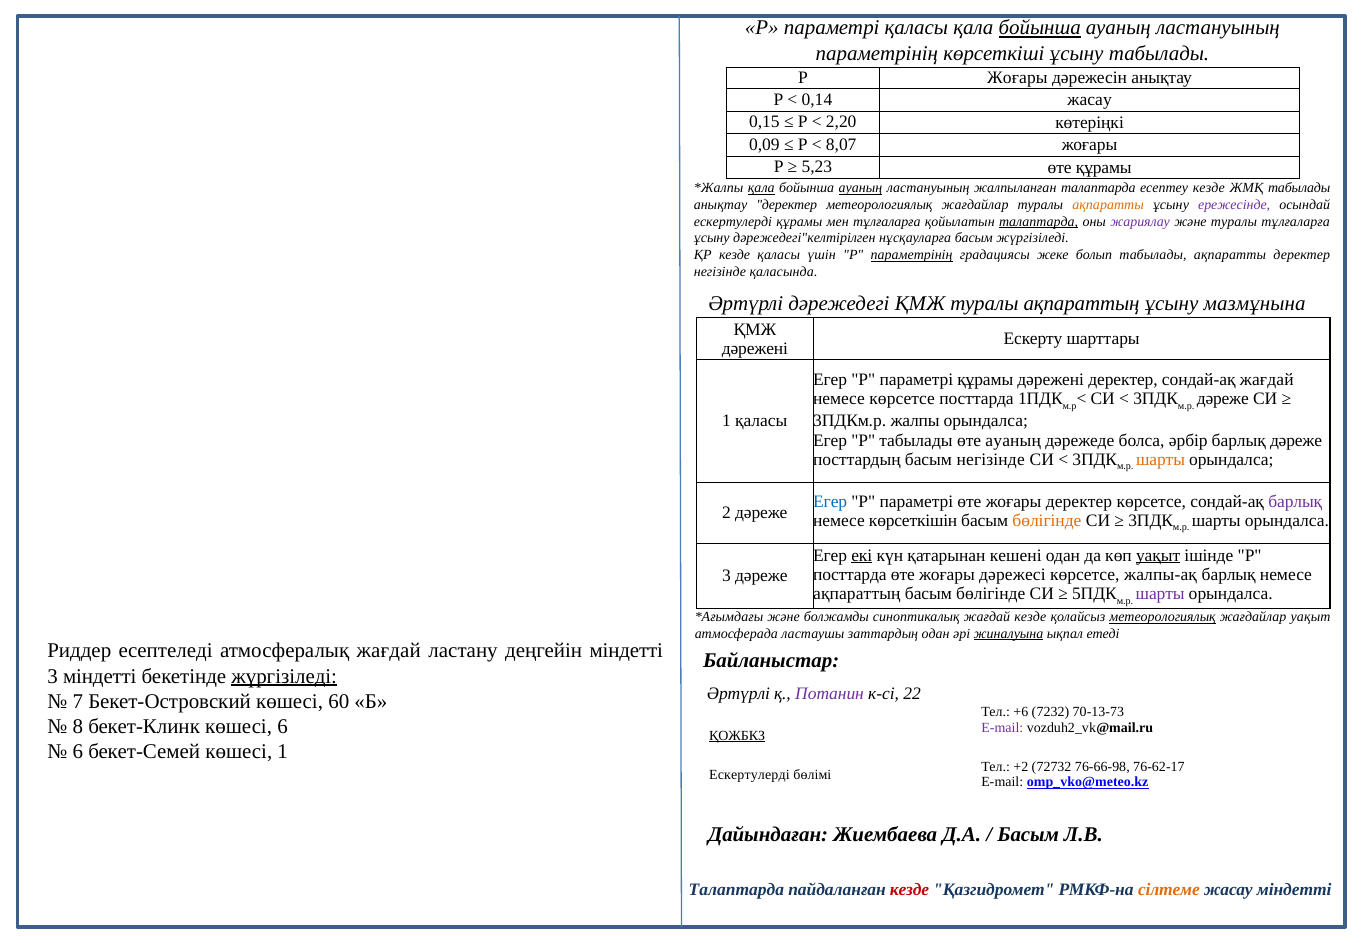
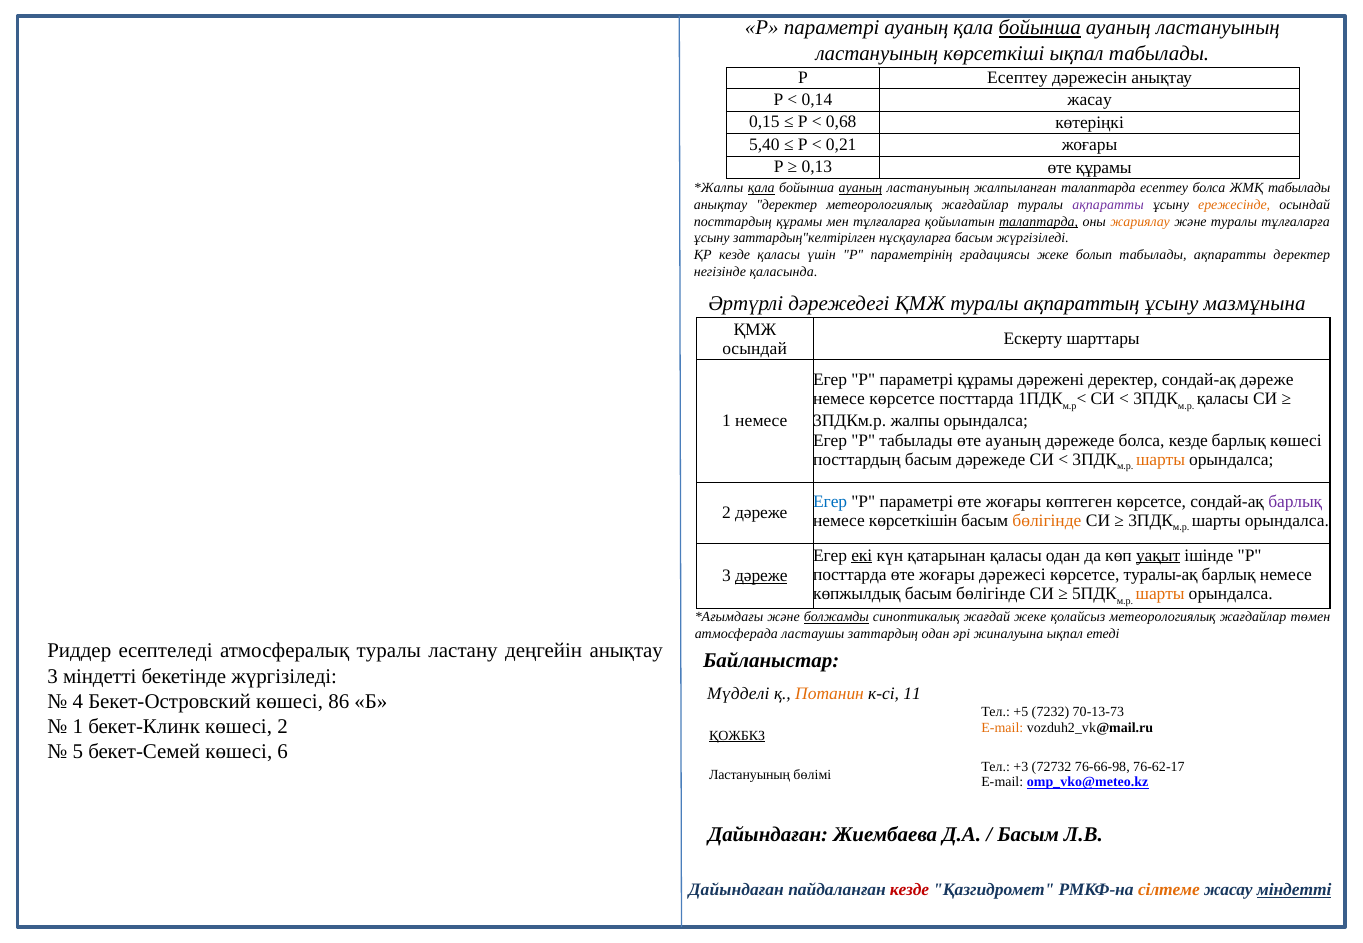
параметрі қаласы: қаласы -> ауаның
параметрінің at (877, 53): параметрінің -> ластануының
көрсеткіші ұсыну: ұсыну -> ықпал
Р Жоғары: Жоғары -> Есептеу
2,20: 2,20 -> 0,68
0,09: 0,09 -> 5,40
8,07: 8,07 -> 0,21
5,23: 5,23 -> 0,13
есептеу кезде: кезде -> болса
ақпаратты at (1108, 205) colour: orange -> purple
ережесінде colour: purple -> orange
ескертулерді at (733, 222): ескертулерді -> посттардың
жариялау colour: purple -> orange
дәрежедегі"келтірілген: дәрежедегі"келтірілген -> заттардың"келтірілген
параметрінің at (912, 255) underline: present -> none
дәрежені at (755, 349): дәрежені -> осындай
сондай-ақ жағдай: жағдай -> дәреже
дәреже at (1223, 399): дәреже -> қаласы
1 қаласы: қаласы -> немесе
болса әрбір: әрбір -> кезде
барлық дәреже: дәреже -> көшесі
басым негізінде: негізінде -> дәрежеде
жоғары деректер: деректер -> көптеген
қатарынан кешені: кешені -> қаласы
жалпы-ақ: жалпы-ақ -> туралы-ақ
дәреже at (761, 576) underline: none -> present
ақпараттың at (857, 594): ақпараттың -> көпжылдық
шарты at (1160, 594) colour: purple -> orange
болжамды underline: none -> present
жағдай кезде: кезде -> жеке
метеорологиялық at (1163, 617) underline: present -> none
жағдайлар уақыт: уақыт -> төмен
жиналуына underline: present -> none
атмосфералық жағдай: жағдай -> туралы
деңгейін міндетті: міндетті -> анықтау
жүргізіледі at (284, 677) underline: present -> none
Әртүрлі at (738, 694): Әртүрлі -> Мүдделі
Потанин colour: purple -> orange
22: 22 -> 11
7: 7 -> 4
60: 60 -> 86
+6: +6 -> +5
8 at (78, 727): 8 -> 1
көшесі 6: 6 -> 2
E-mail at (1002, 728) colour: purple -> orange
6 at (78, 752): 6 -> 5
көшесі 1: 1 -> 6
+2: +2 -> +3
Ескертулерді at (749, 775): Ескертулерді -> Ластануының
Талаптарда at (736, 890): Талаптарда -> Дайындаған
міндетті at (1294, 890) underline: none -> present
